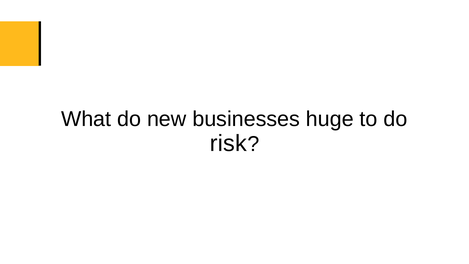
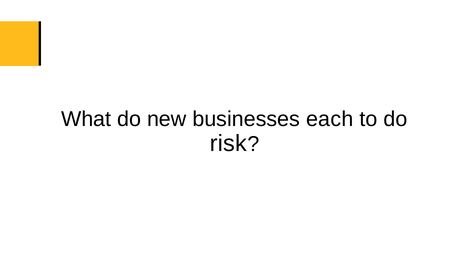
huge: huge -> each
